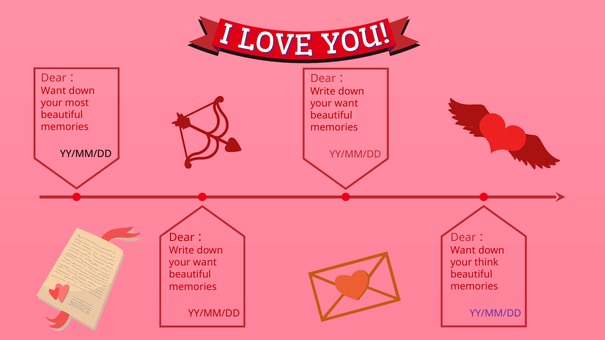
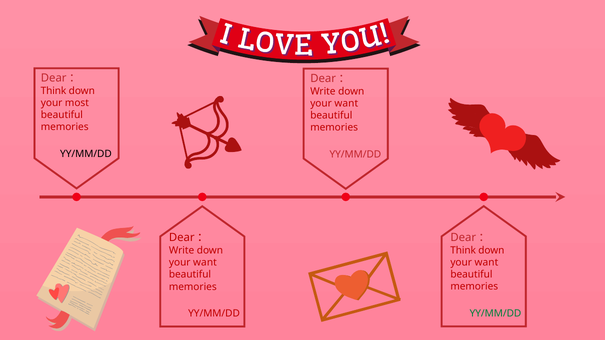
Want at (53, 91): Want -> Think
Want at (463, 251): Want -> Think
think at (486, 263): think -> want
YY/MM/DD at (495, 314) colour: purple -> green
